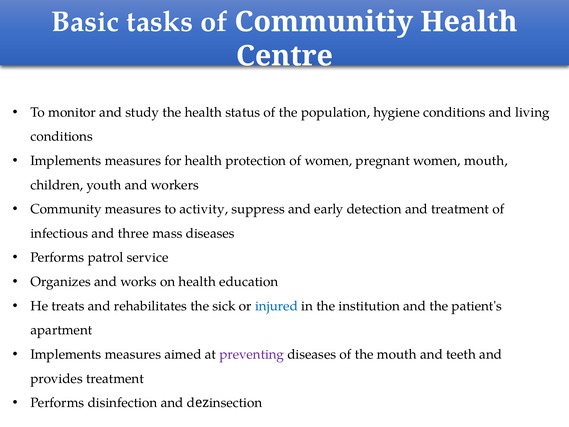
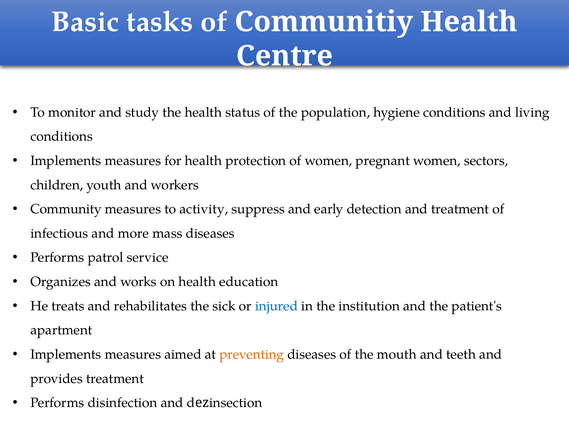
women mouth: mouth -> sectors
three: three -> more
preventing colour: purple -> orange
